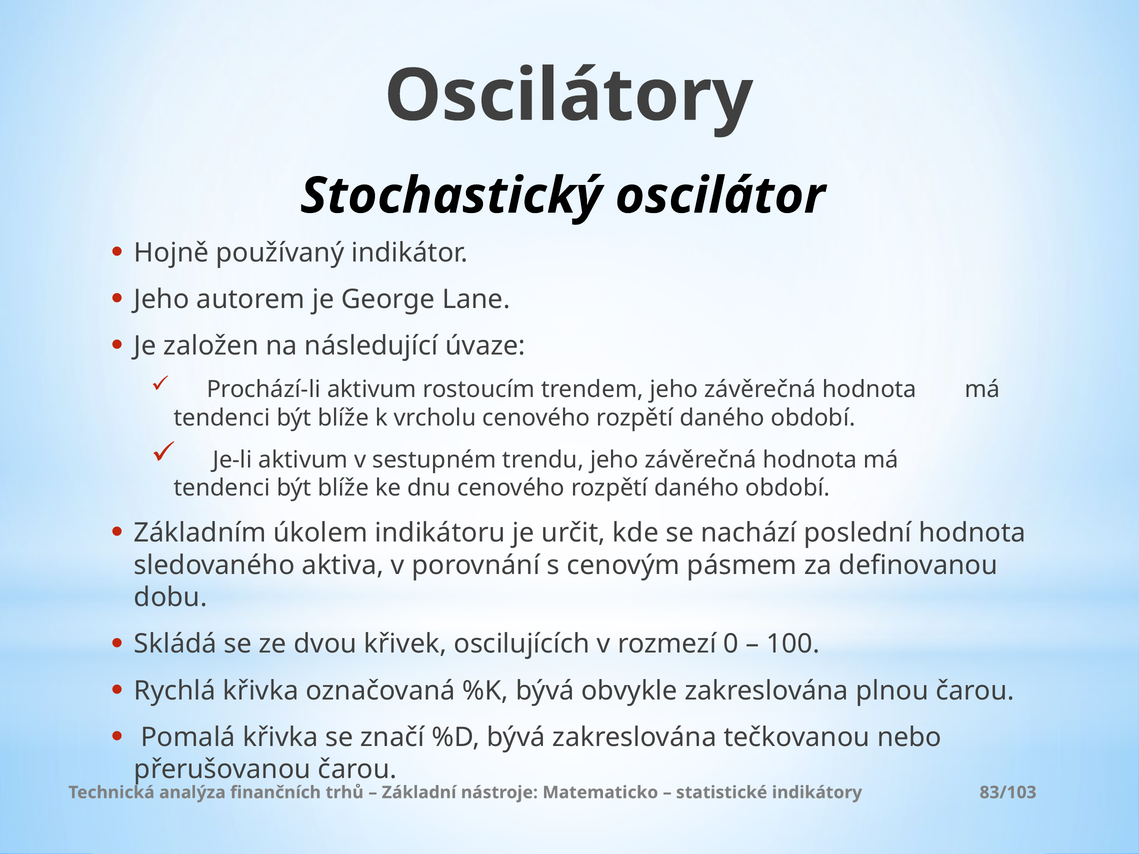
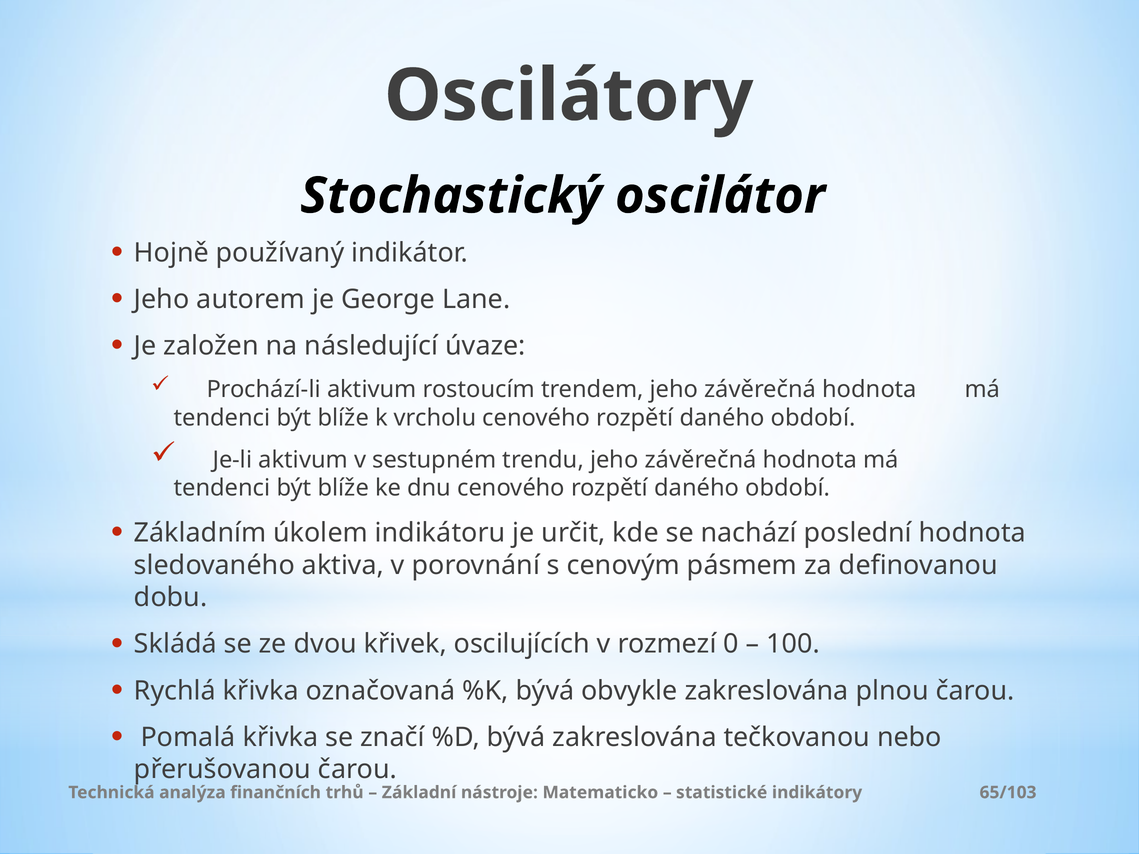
83/103: 83/103 -> 65/103
